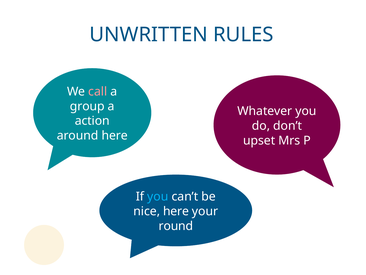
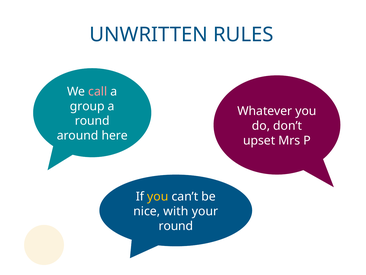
action at (92, 121): action -> round
you at (158, 196) colour: light blue -> yellow
nice here: here -> with
